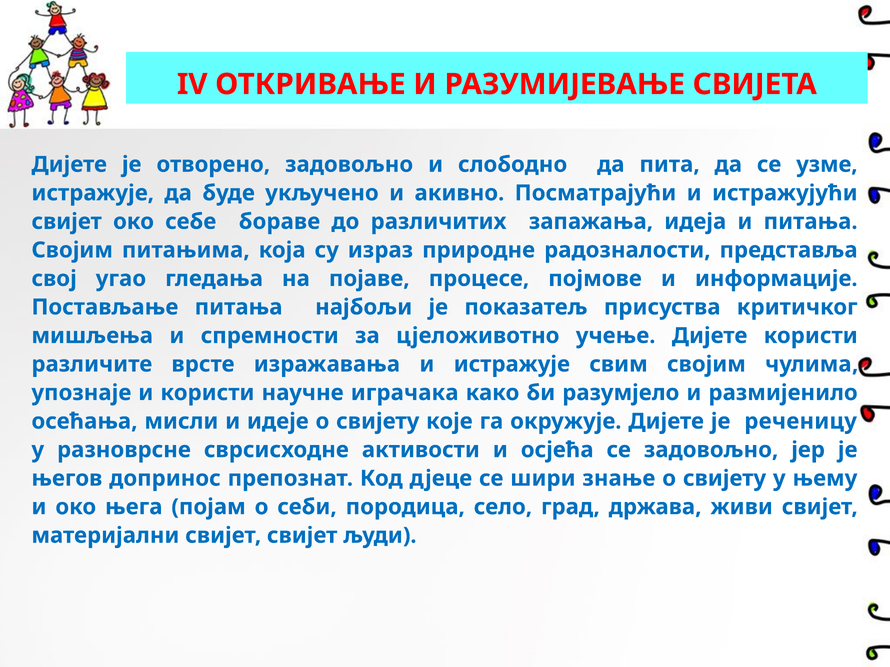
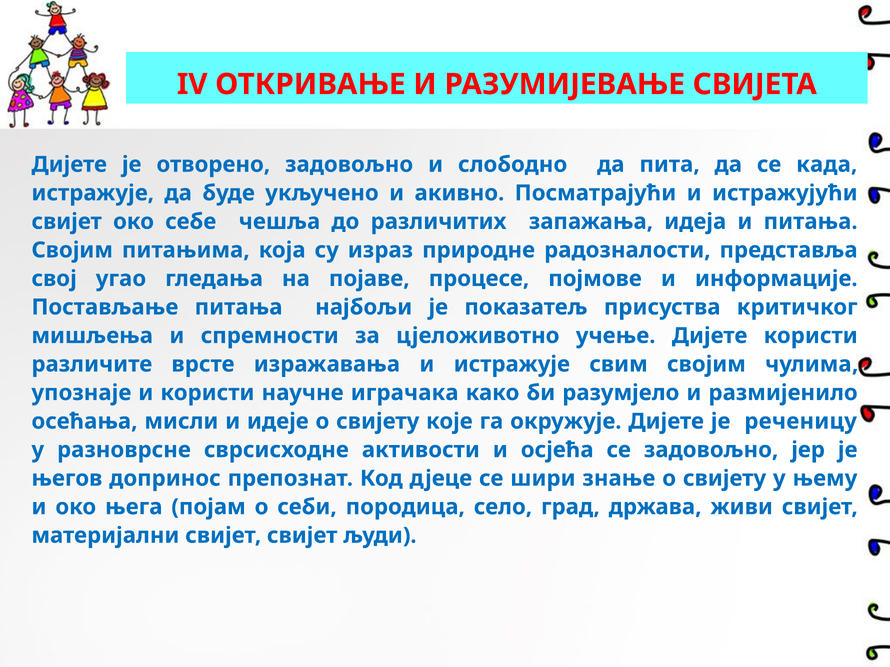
узме: узме -> када
бораве: бораве -> чешља
